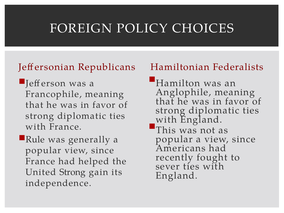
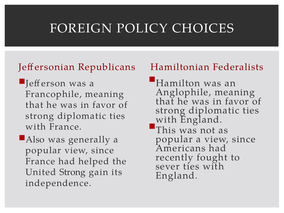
Rule: Rule -> Also
